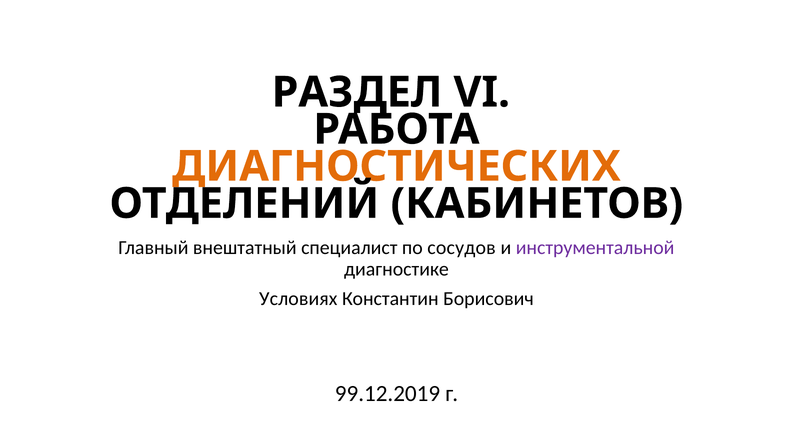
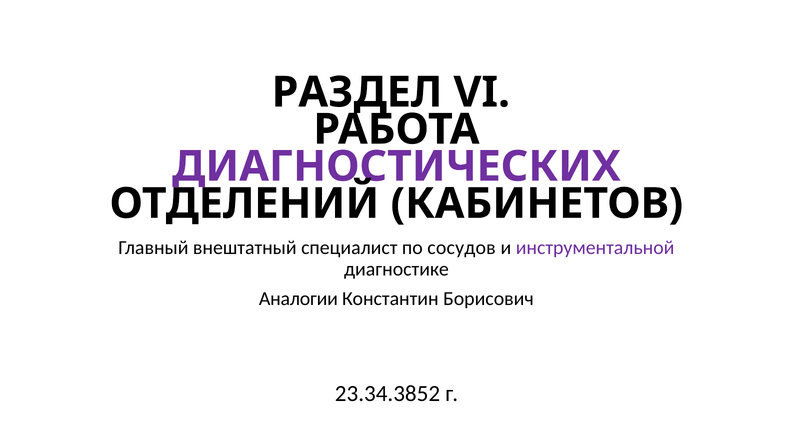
ДИАГНОСТИЧЕСКИХ colour: orange -> purple
Условиях: Условиях -> Аналогии
99.12.2019: 99.12.2019 -> 23.34.3852
